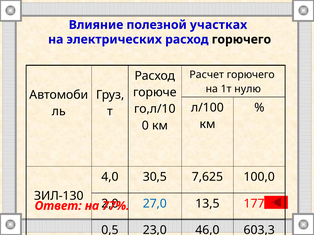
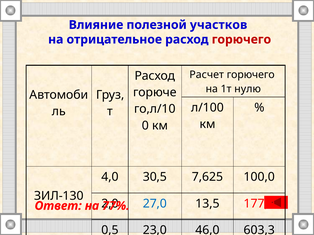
участках: участках -> участков
электрических: электрических -> отрицательное
горючего at (241, 40) colour: black -> red
